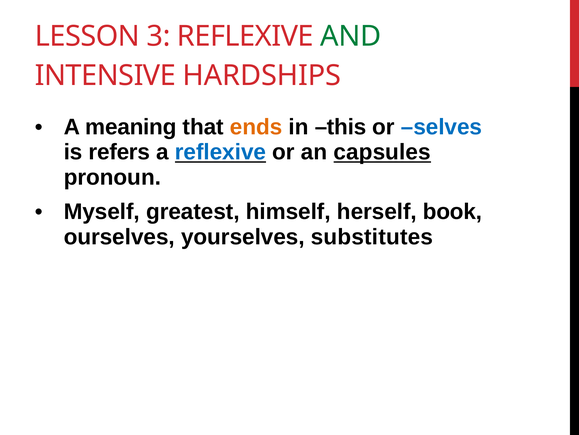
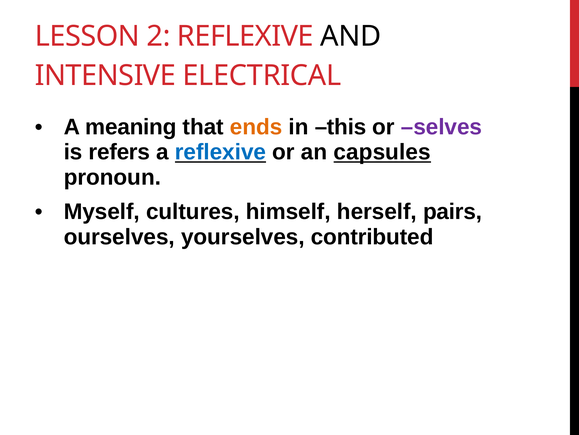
3: 3 -> 2
AND colour: green -> black
HARDSHIPS: HARDSHIPS -> ELECTRICAL
selves colour: blue -> purple
greatest: greatest -> cultures
book: book -> pairs
substitutes: substitutes -> contributed
